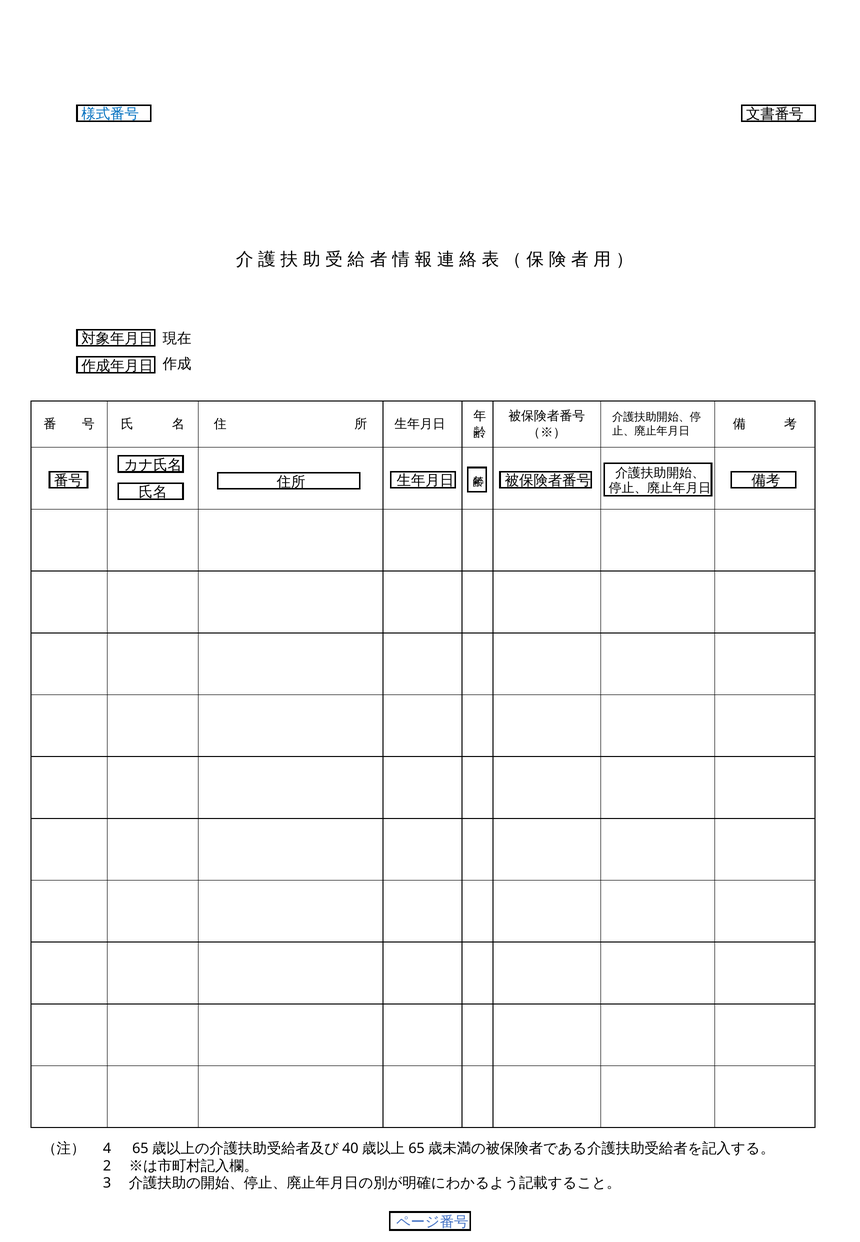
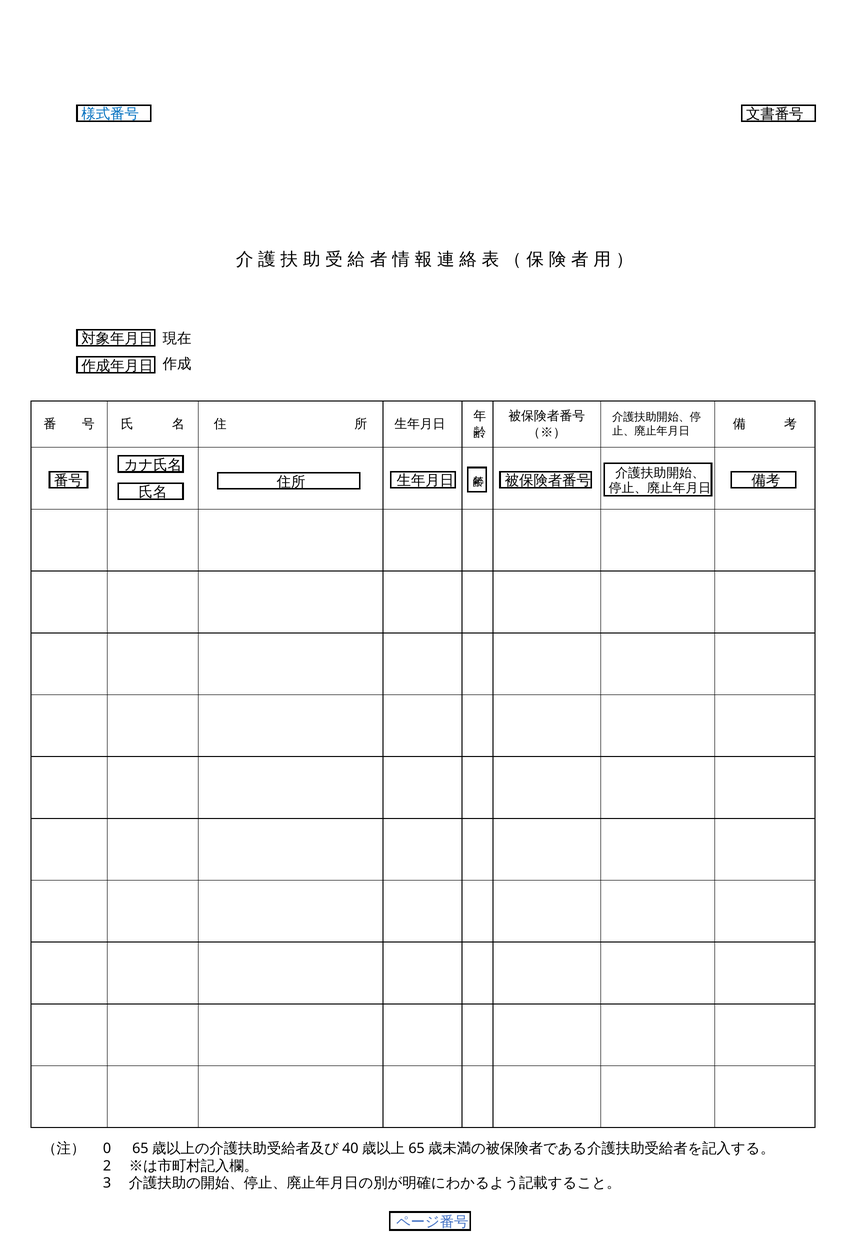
4: 4 -> 0
